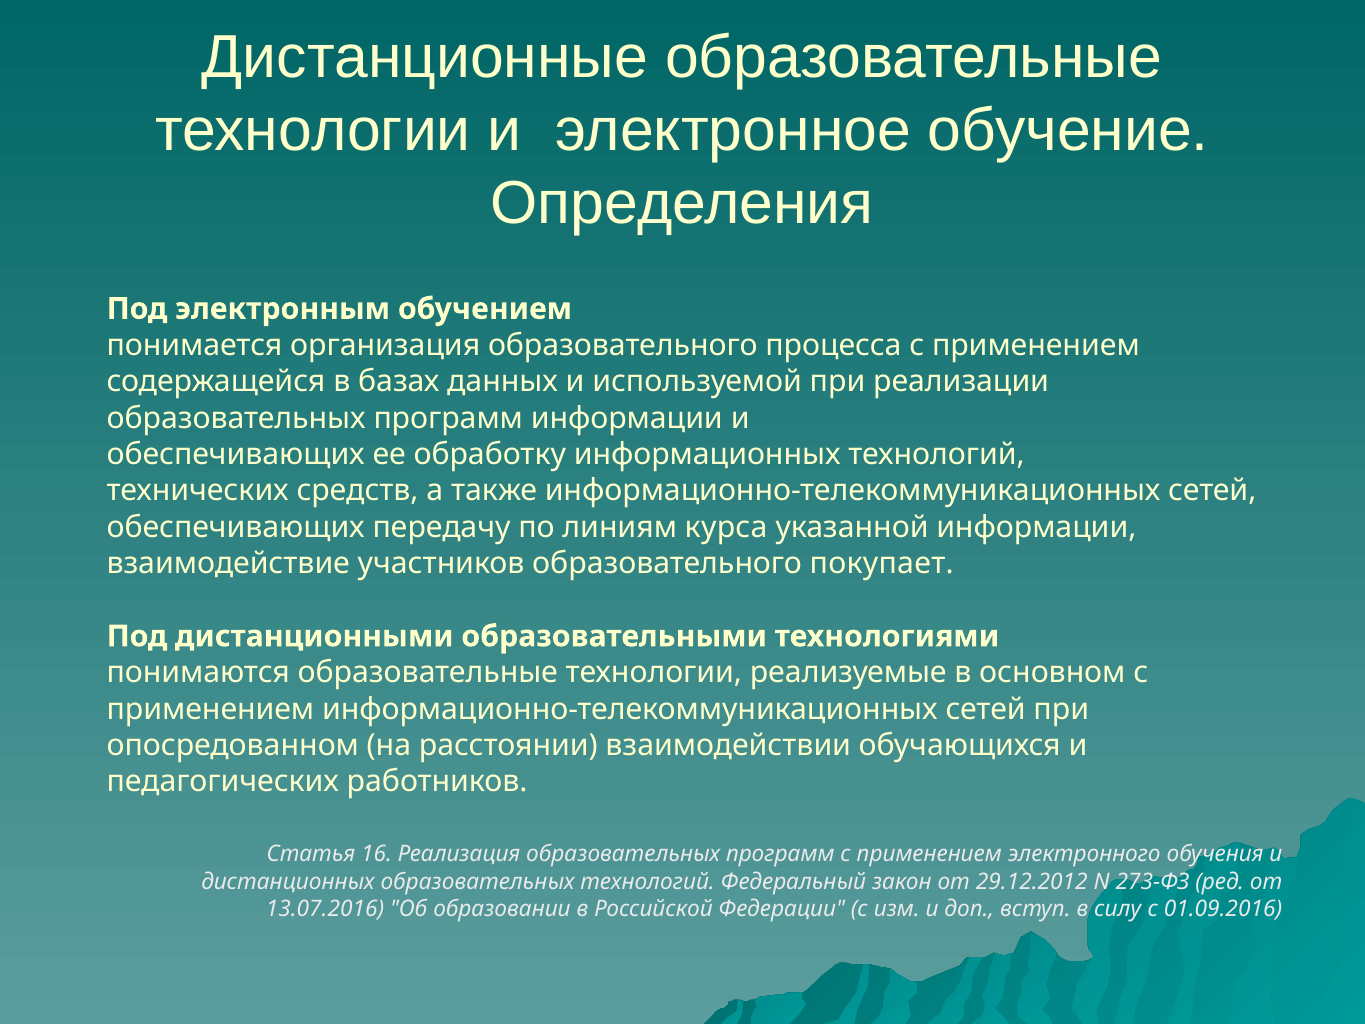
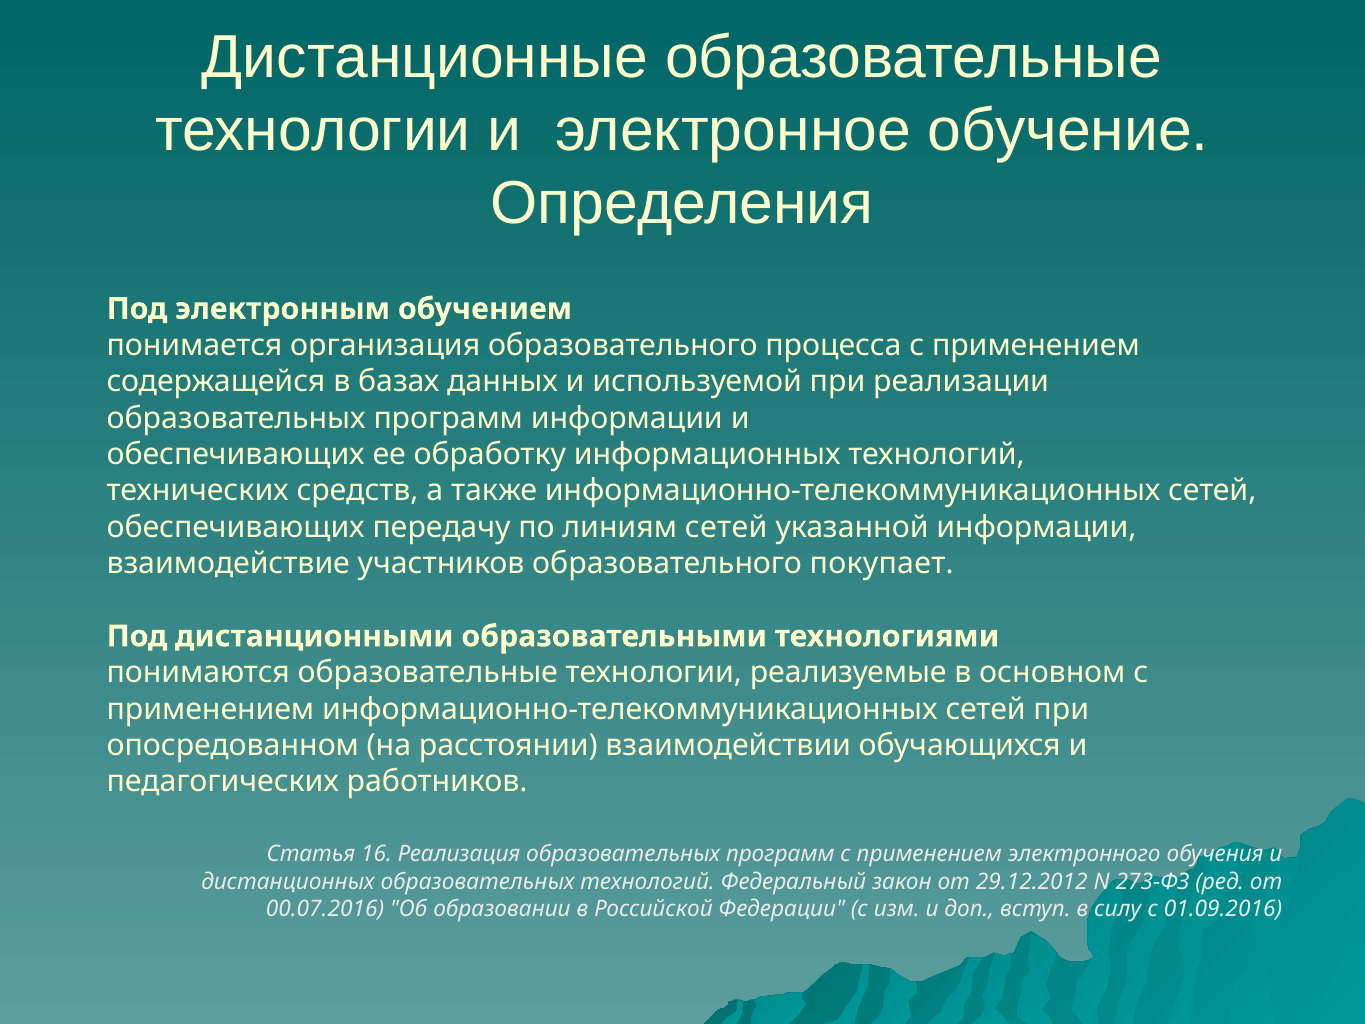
линиям курса: курса -> сетей
13.07.2016: 13.07.2016 -> 00.07.2016
